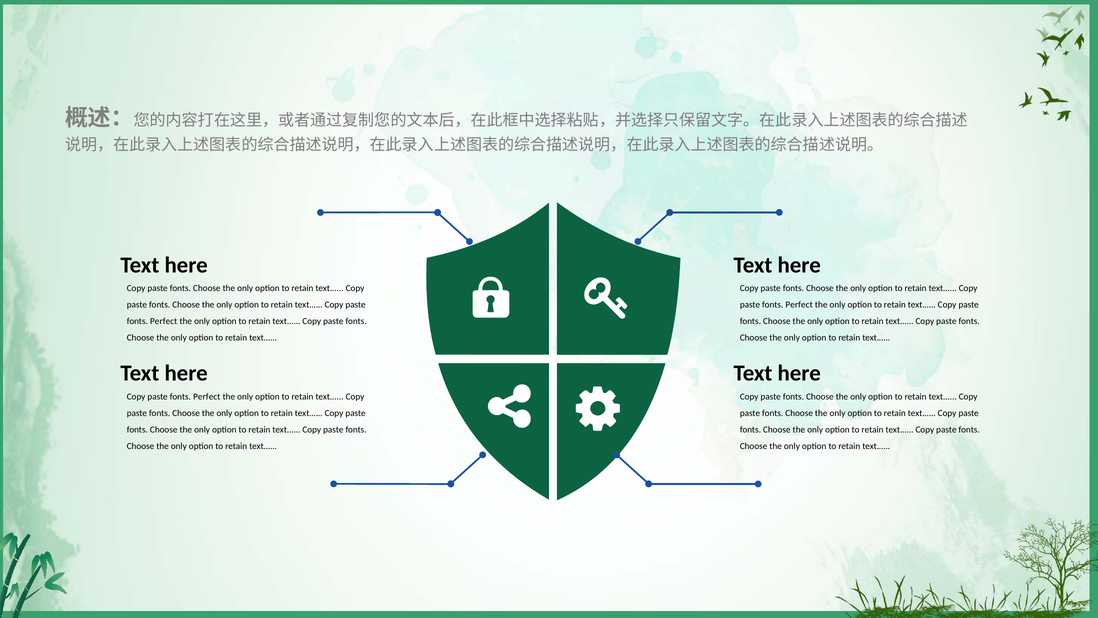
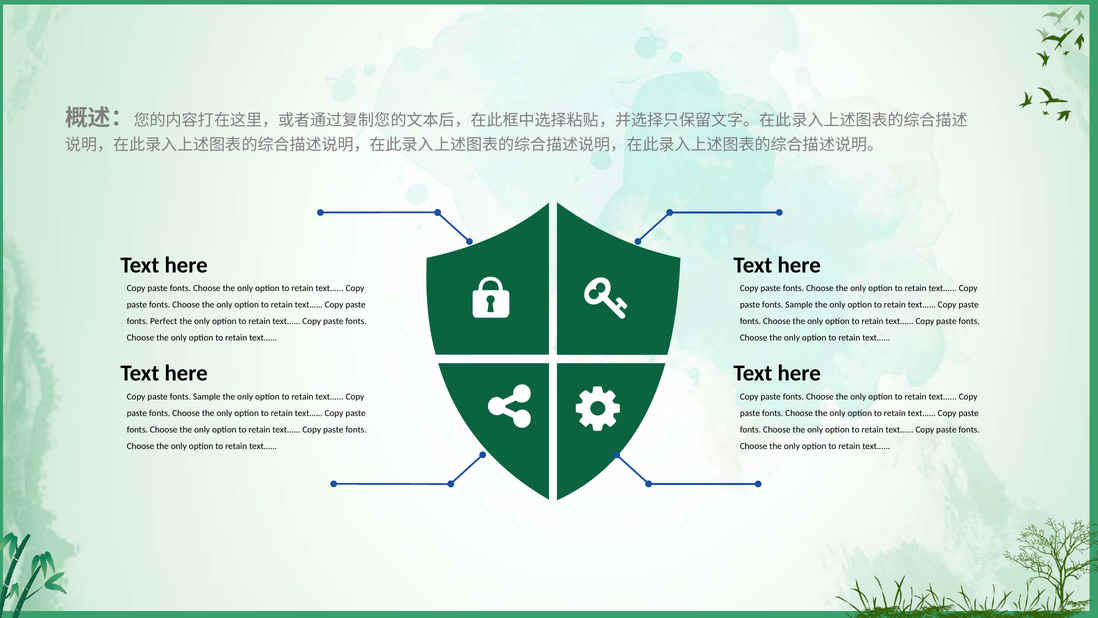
Perfect at (799, 305): Perfect -> Sample
Perfect at (207, 396): Perfect -> Sample
